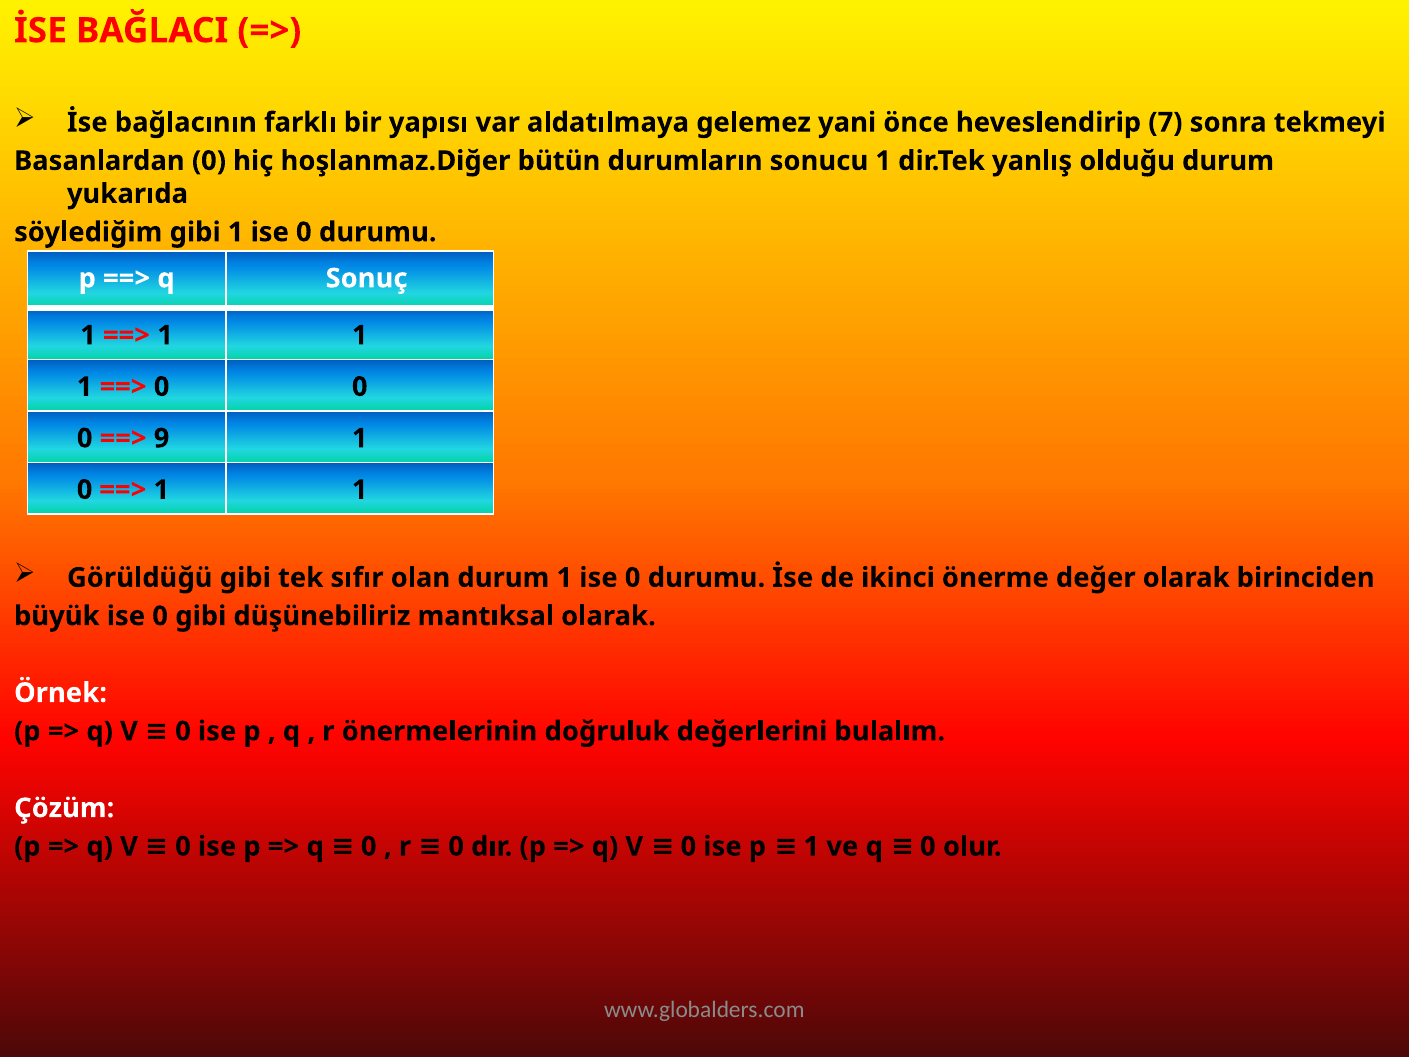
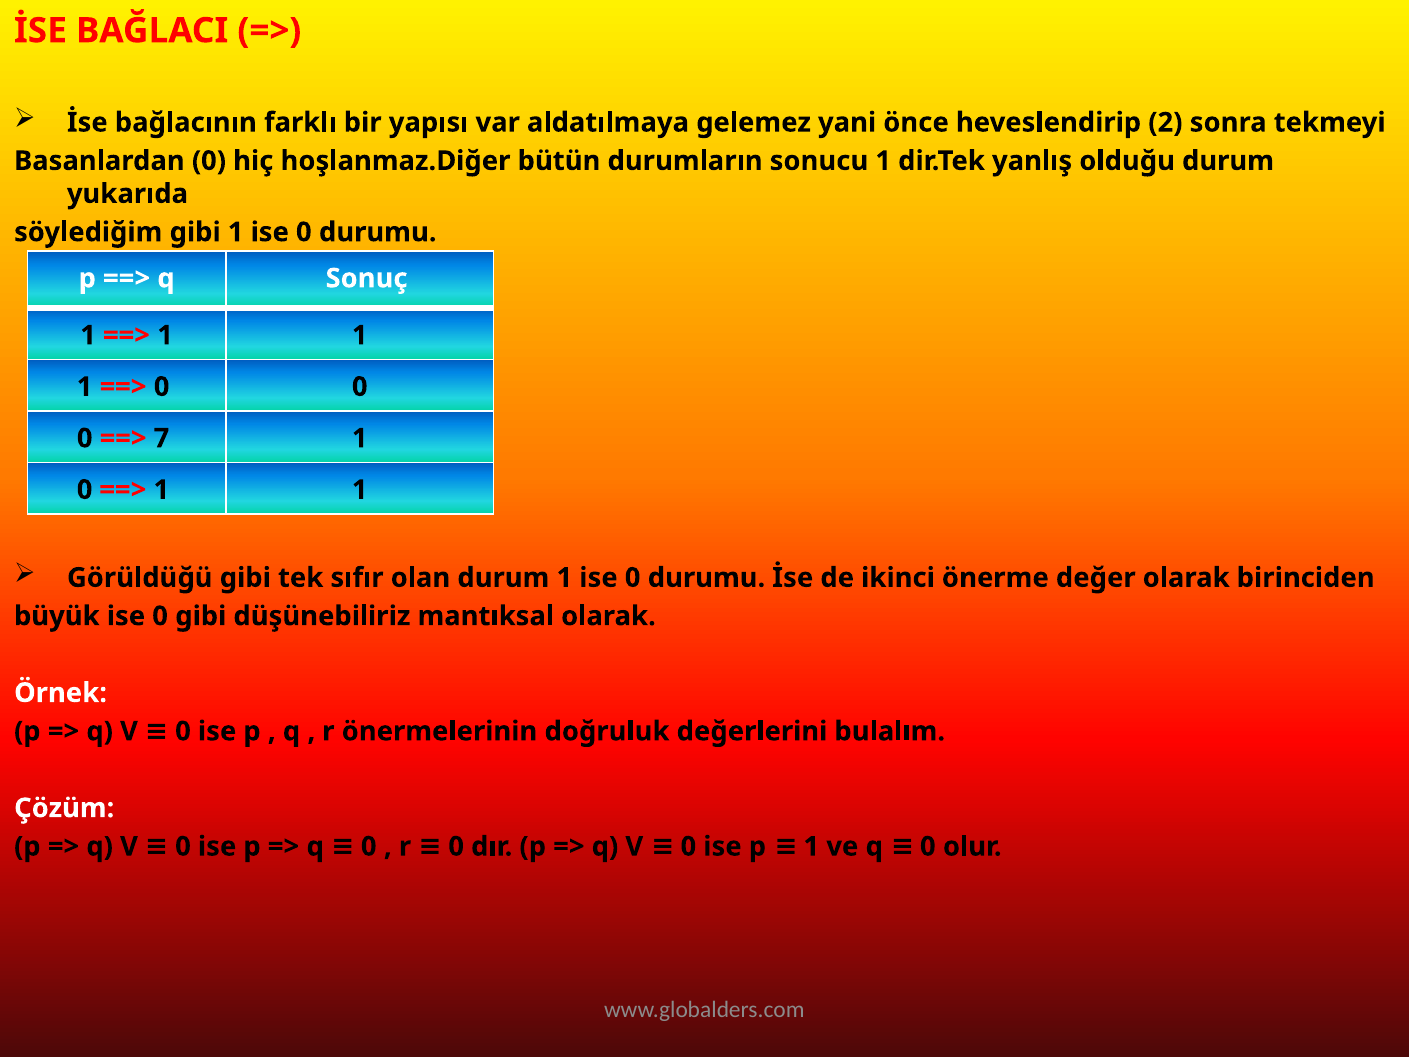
7: 7 -> 2
9: 9 -> 7
